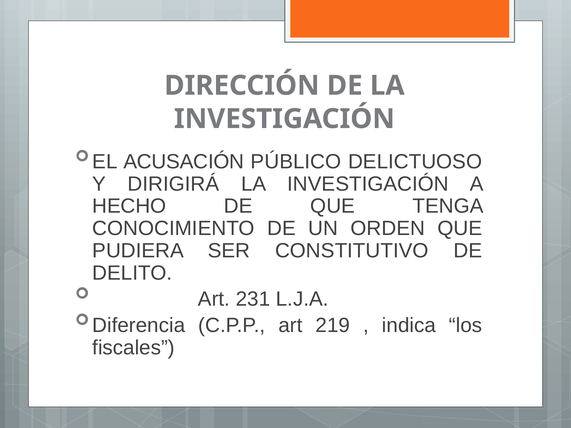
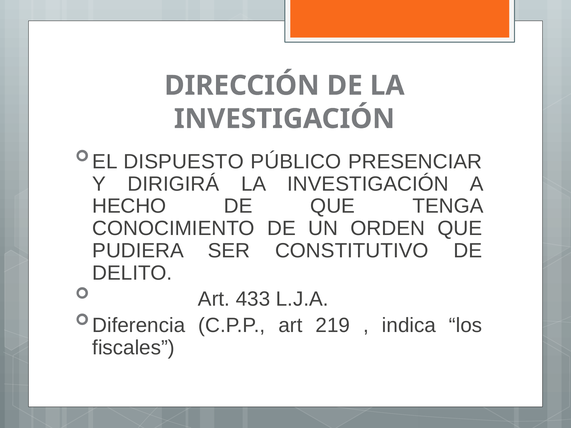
ACUSACIÓN: ACUSACIÓN -> DISPUESTO
DELICTUOSO: DELICTUOSO -> PRESENCIAR
231: 231 -> 433
